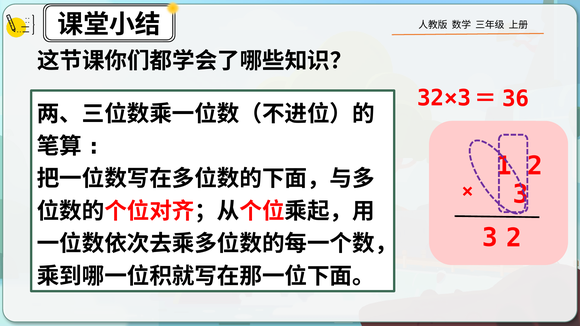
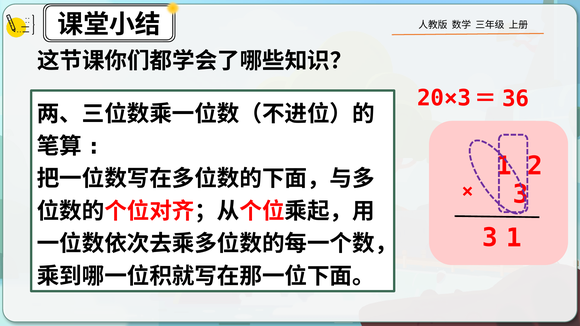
32×3: 32×3 -> 20×3
3 2: 2 -> 1
